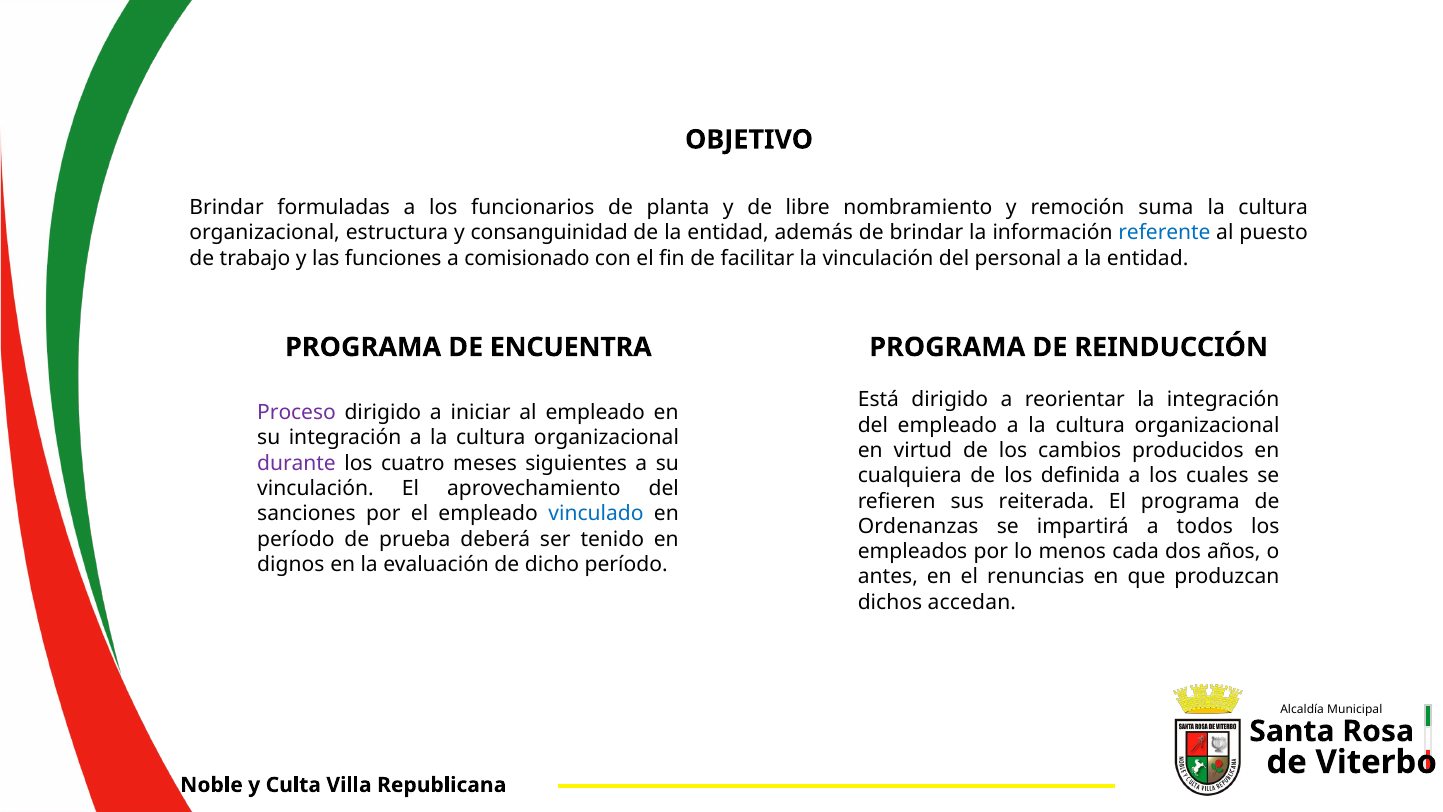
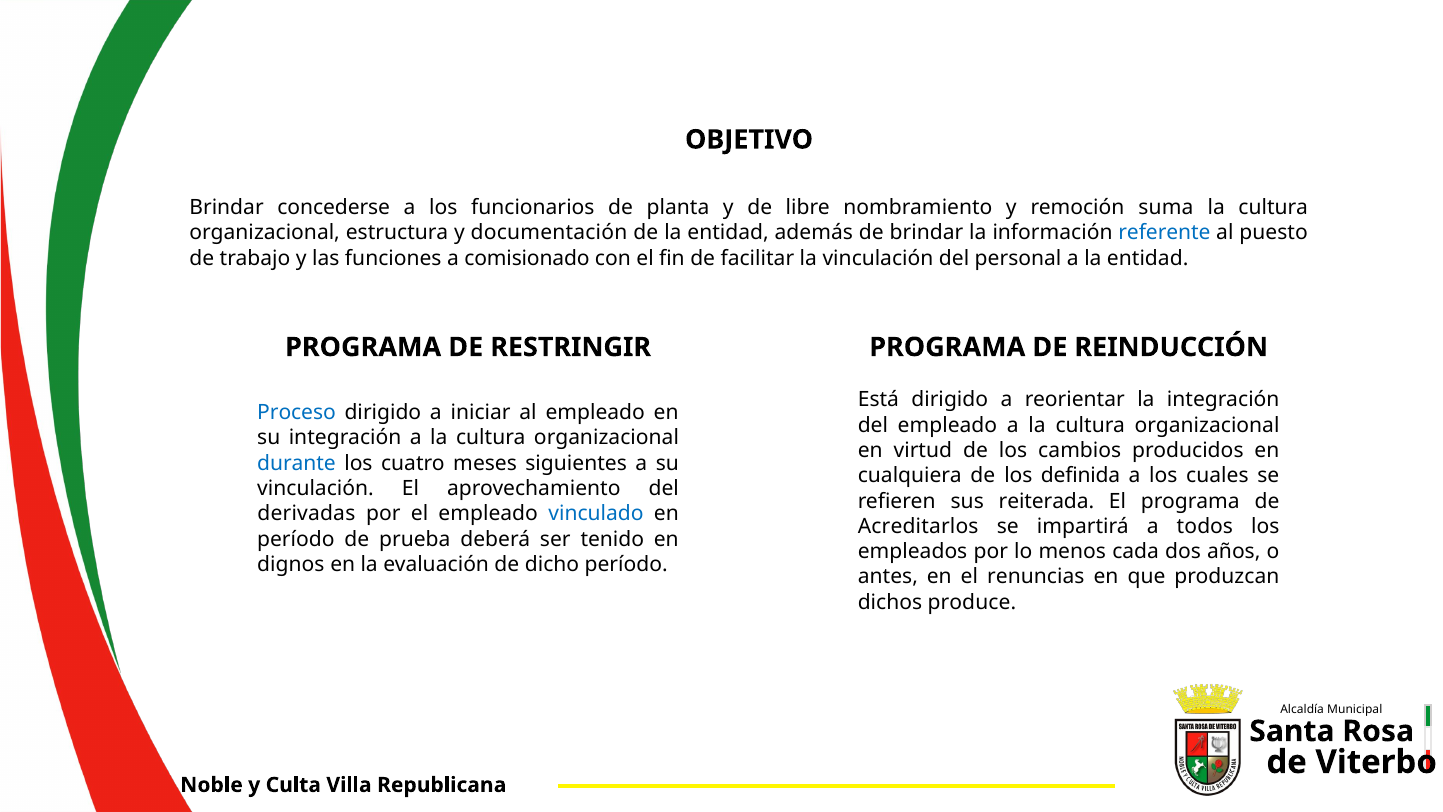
formuladas: formuladas -> concederse
consanguinidad: consanguinidad -> documentación
ENCUENTRA: ENCUENTRA -> RESTRINGIR
Proceso colour: purple -> blue
durante colour: purple -> blue
sanciones: sanciones -> derivadas
Ordenanzas: Ordenanzas -> Acreditarlos
accedan: accedan -> produce
